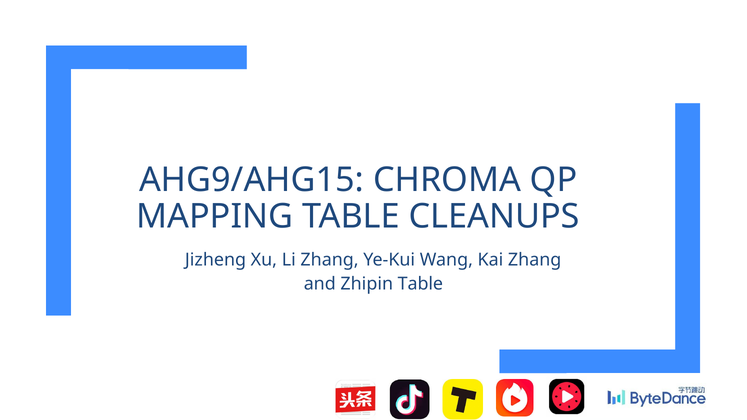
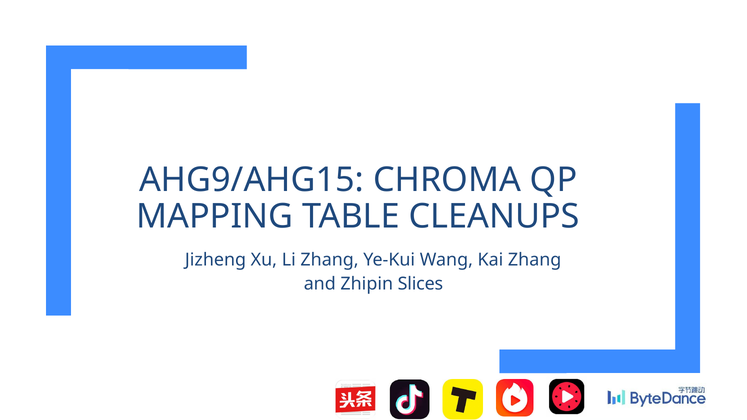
Zhipin Table: Table -> Slices
